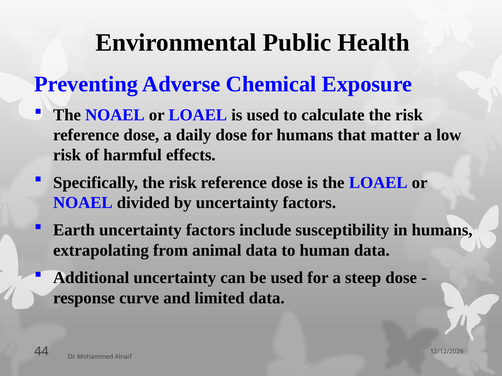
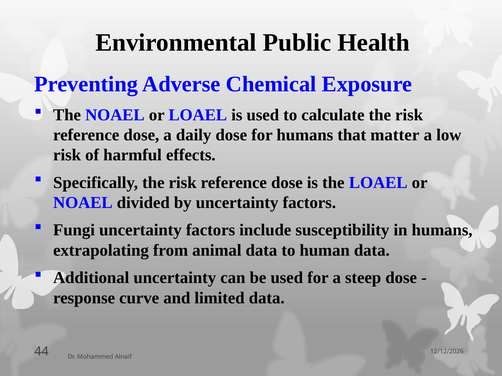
Earth: Earth -> Fungi
